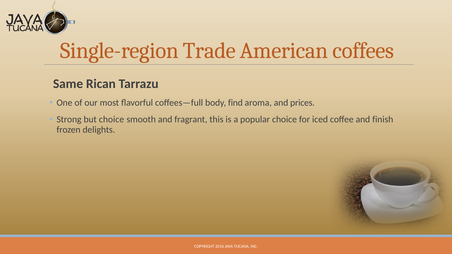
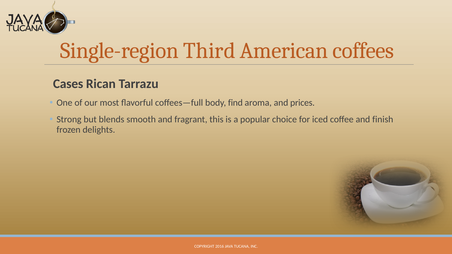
Trade: Trade -> Third
Same: Same -> Cases
but choice: choice -> blends
